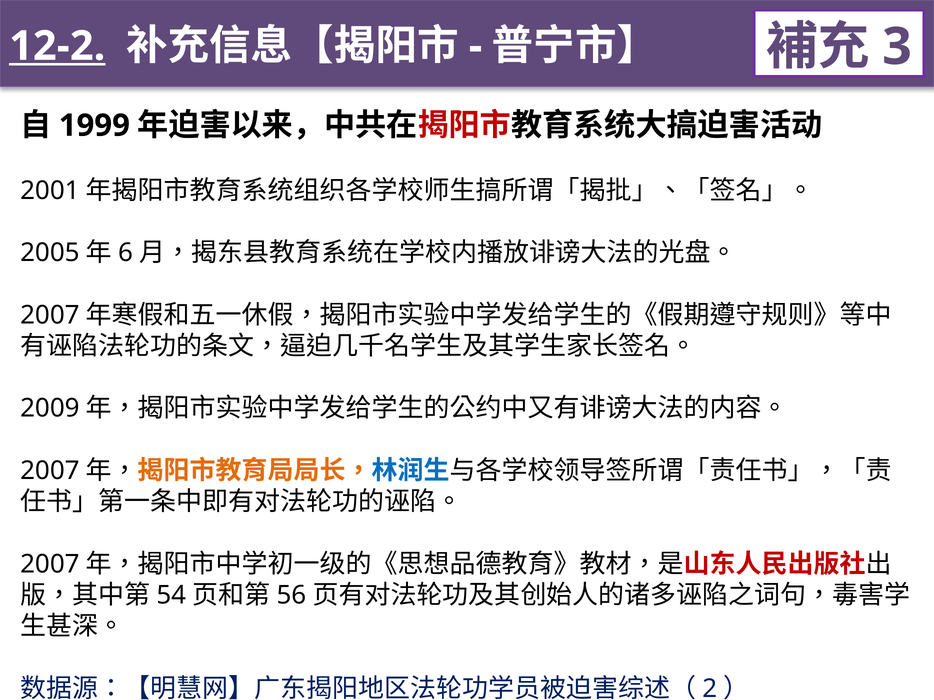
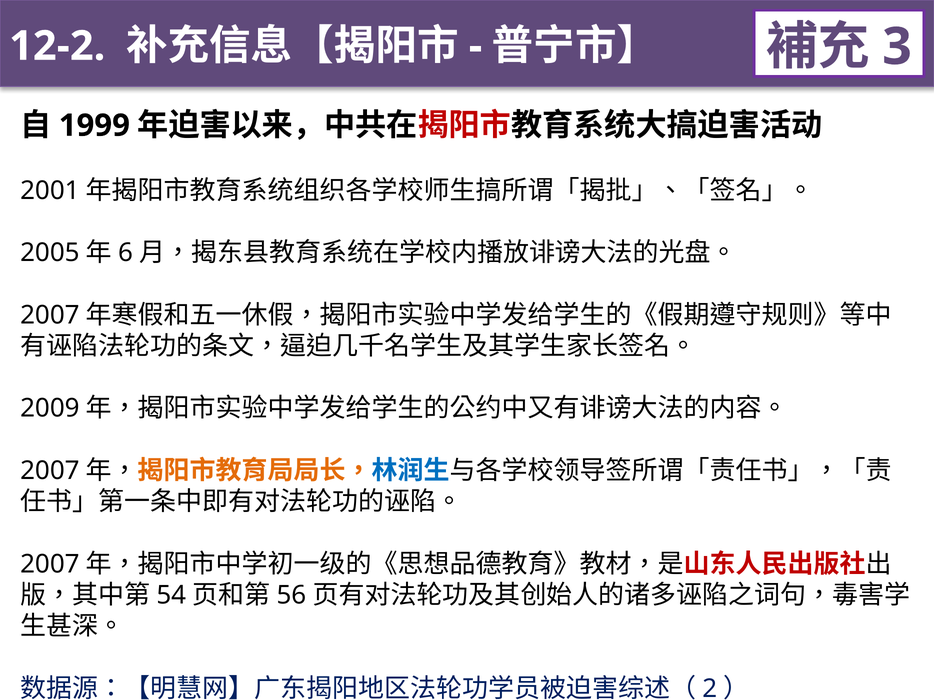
12-2 underline: present -> none
